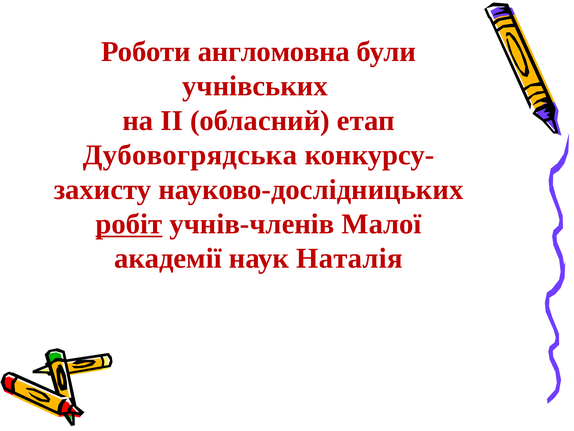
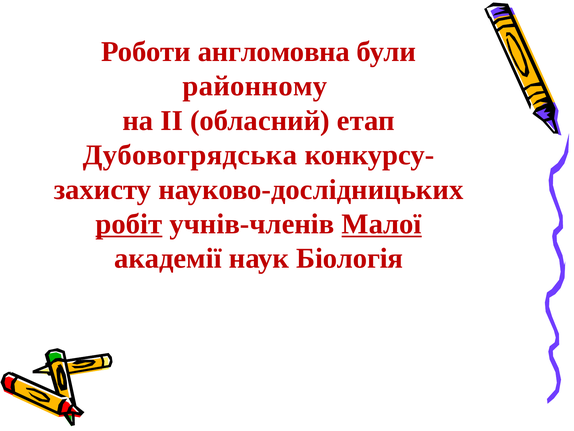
учнівських: учнівських -> районному
Малої underline: none -> present
Наталія: Наталія -> Біологія
